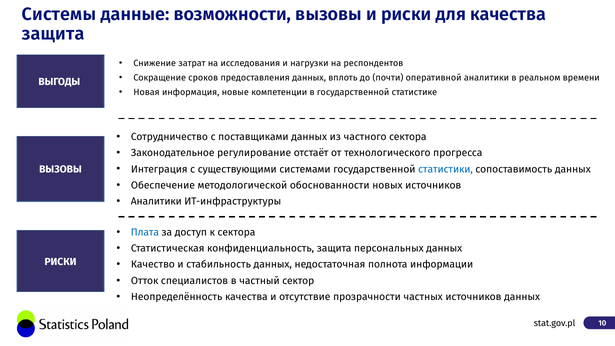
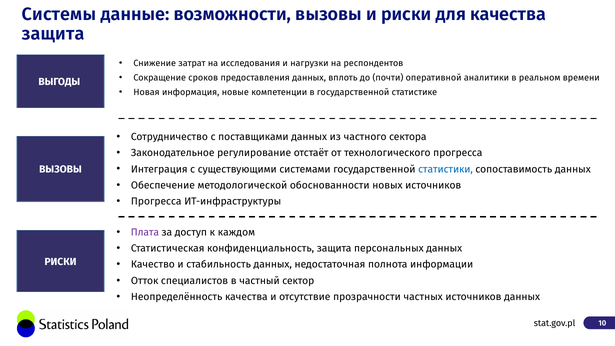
Аналитики at (156, 201): Аналитики -> Прогресса
Плата colour: blue -> purple
к сектора: сектора -> каждом
